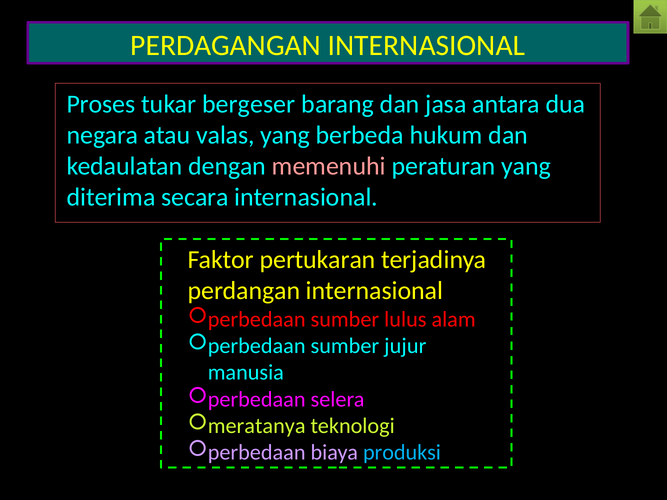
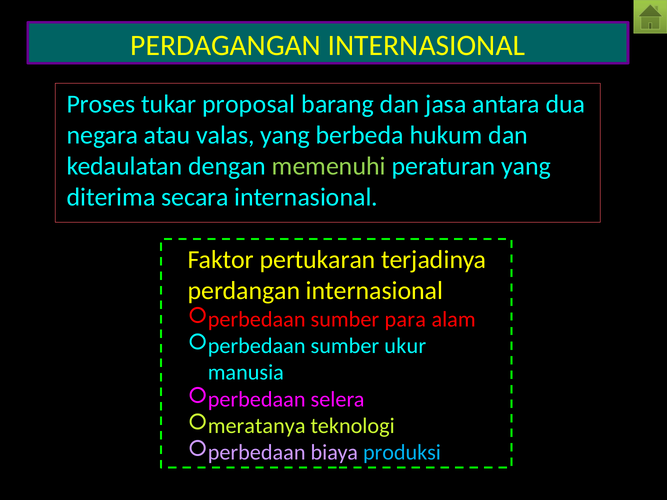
bergeser: bergeser -> proposal
memenuhi colour: pink -> light green
lulus: lulus -> para
jujur: jujur -> ukur
